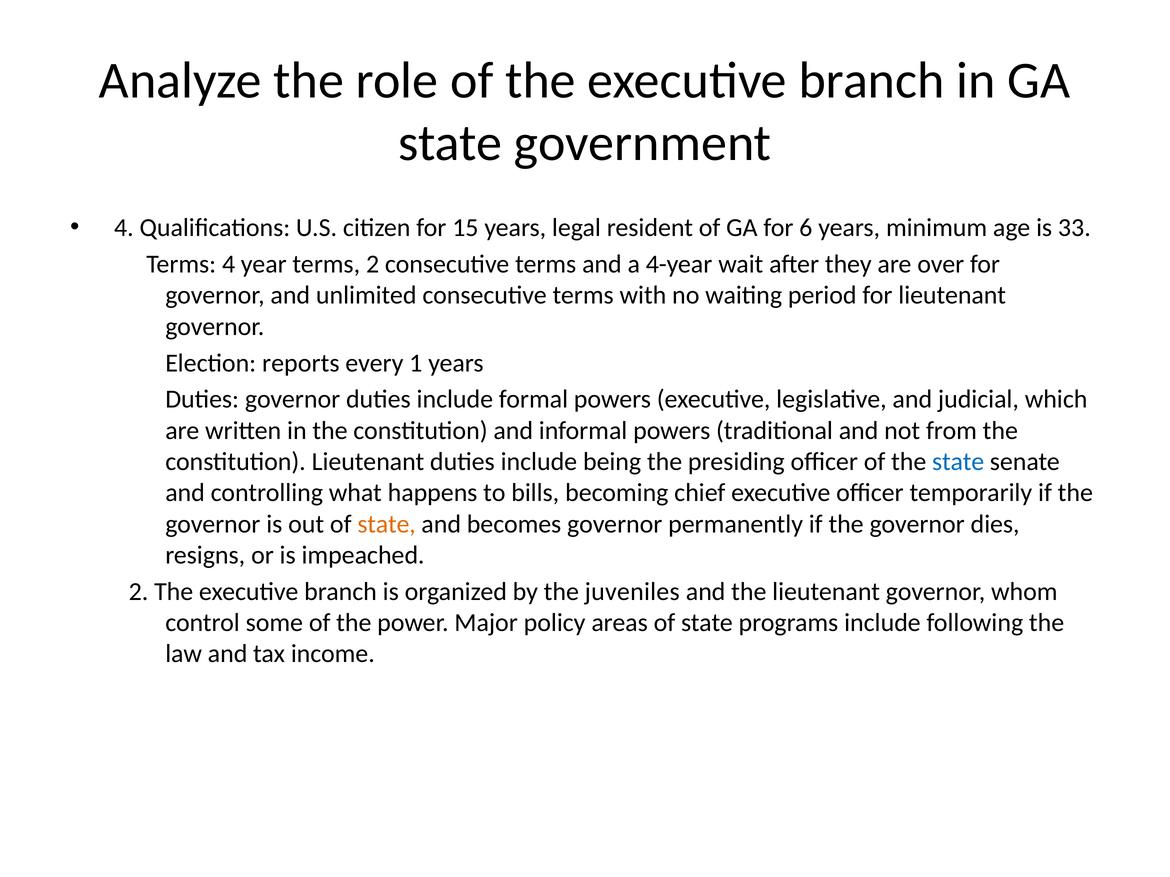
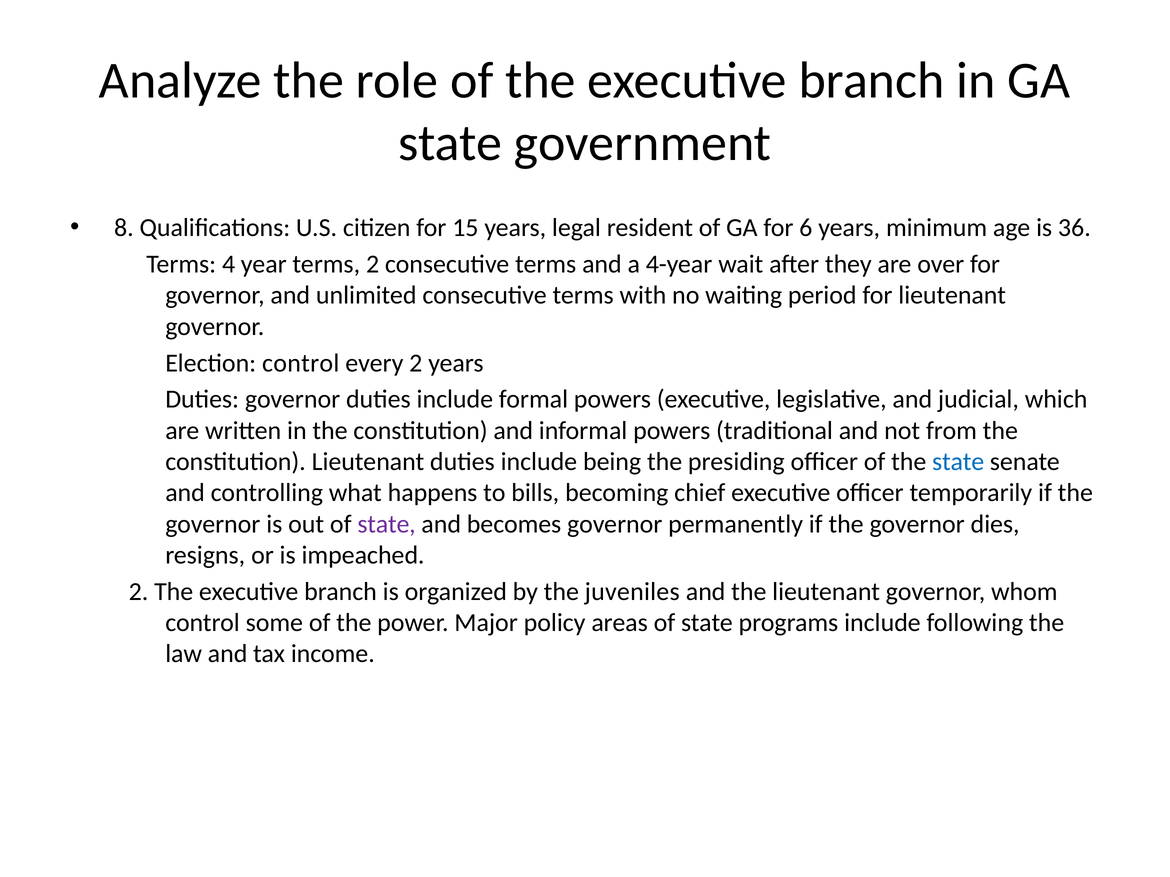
4 at (124, 228): 4 -> 8
33: 33 -> 36
Election reports: reports -> control
every 1: 1 -> 2
state at (387, 524) colour: orange -> purple
